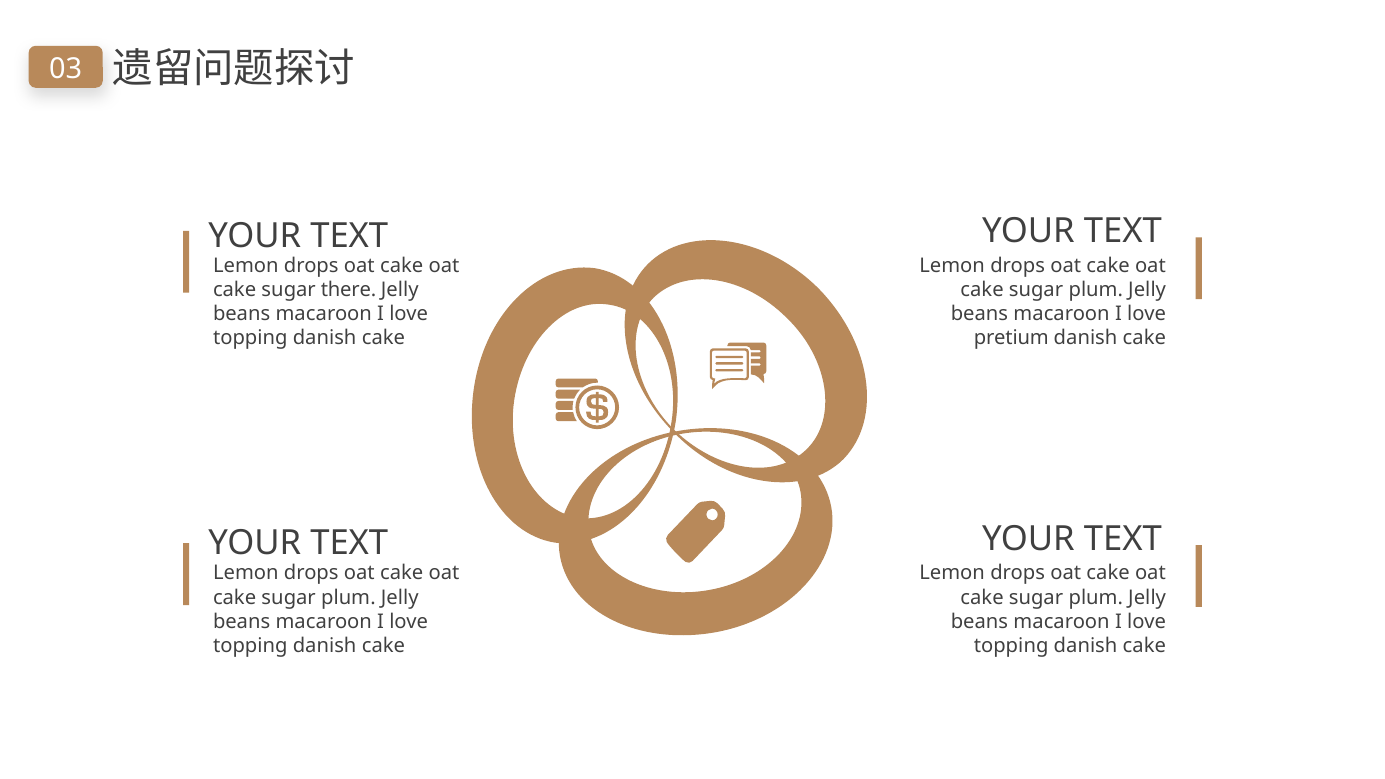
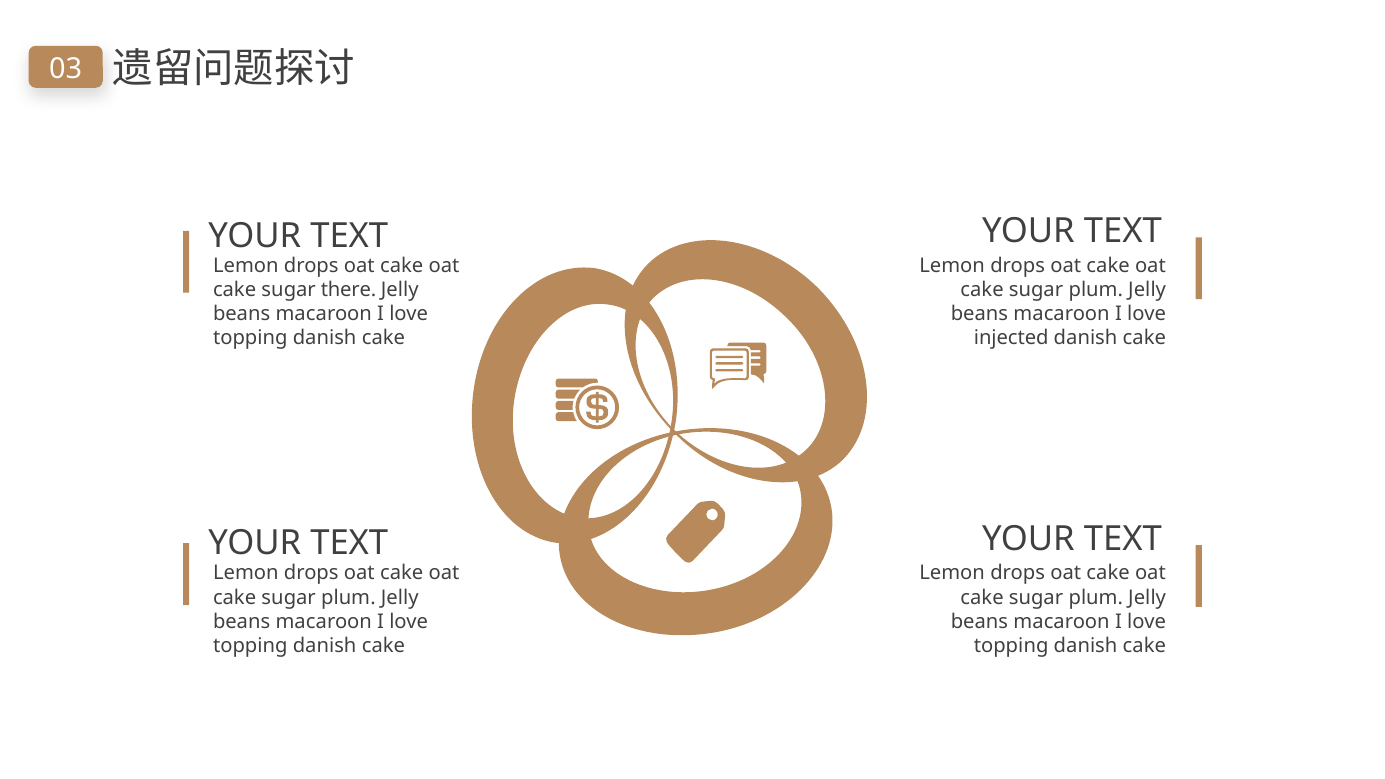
pretium: pretium -> injected
